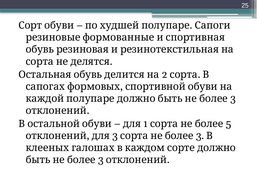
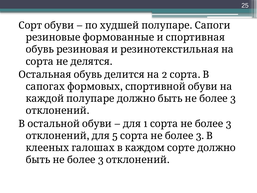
1 5: 5 -> 3
3 at (115, 136): 3 -> 5
